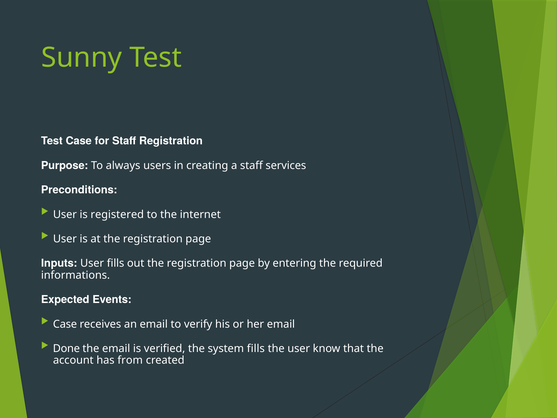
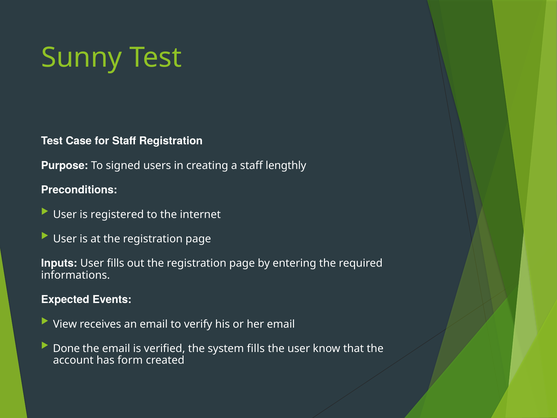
always: always -> signed
services: services -> lengthly
Case at (65, 324): Case -> View
from: from -> form
